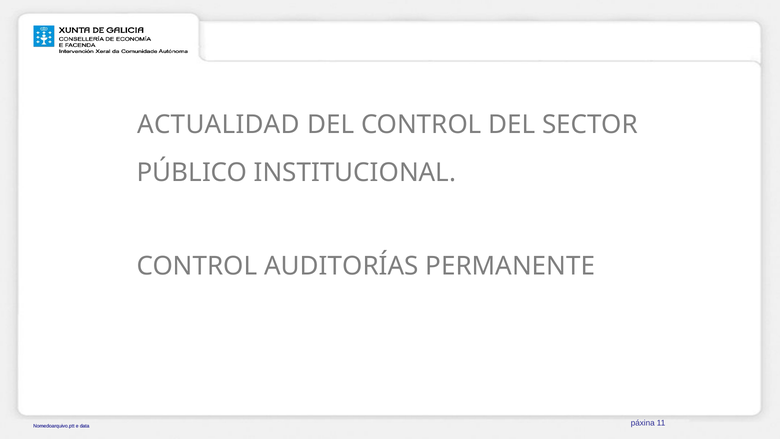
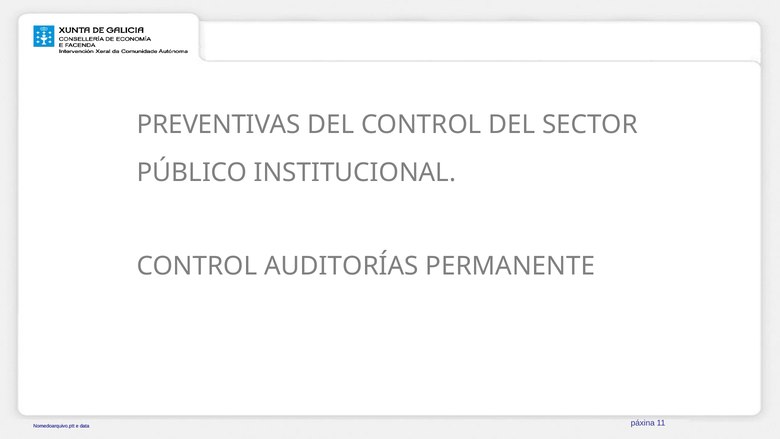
ACTUALIDAD: ACTUALIDAD -> PREVENTIVAS
